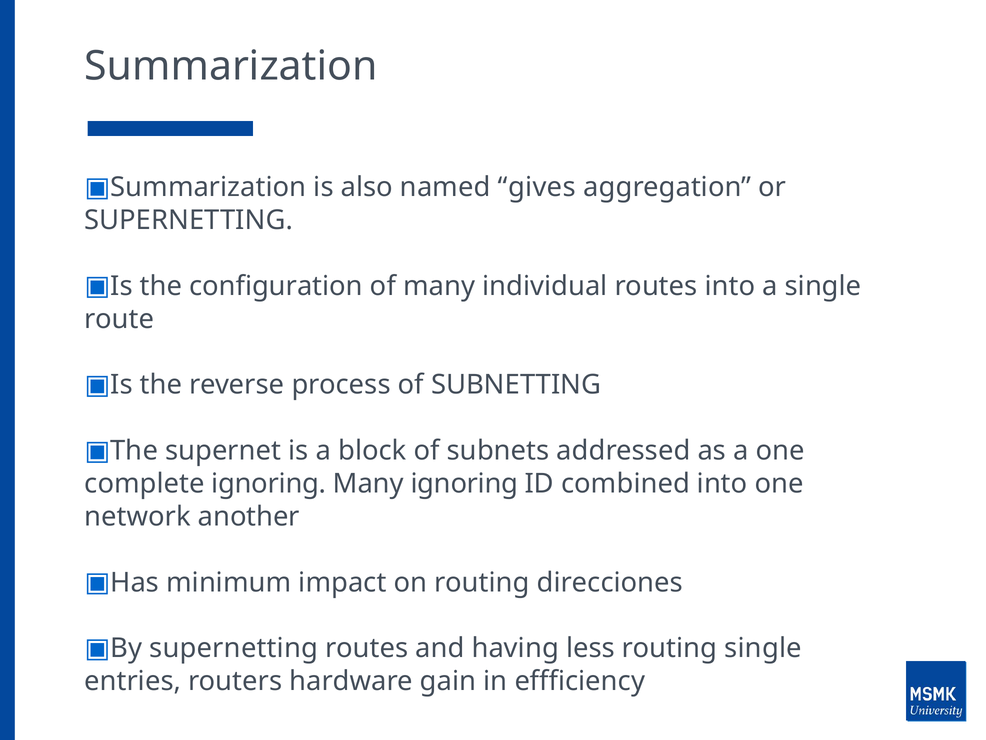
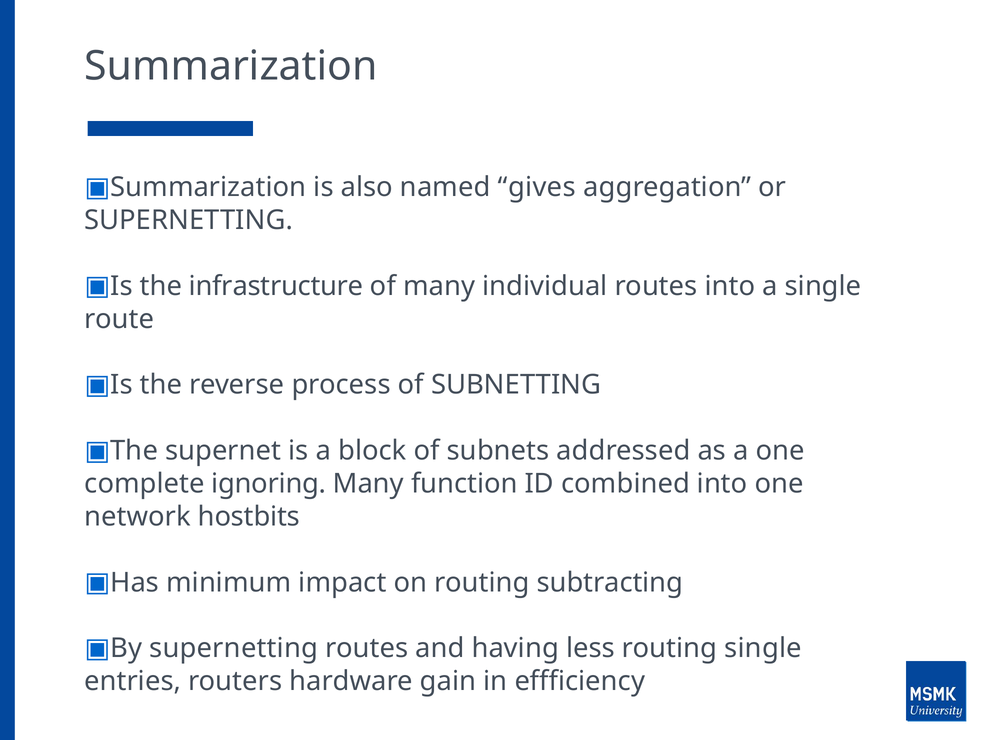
configuration: configuration -> infrastructure
Many ignoring: ignoring -> function
another: another -> hostbits
direcciones: direcciones -> subtracting
